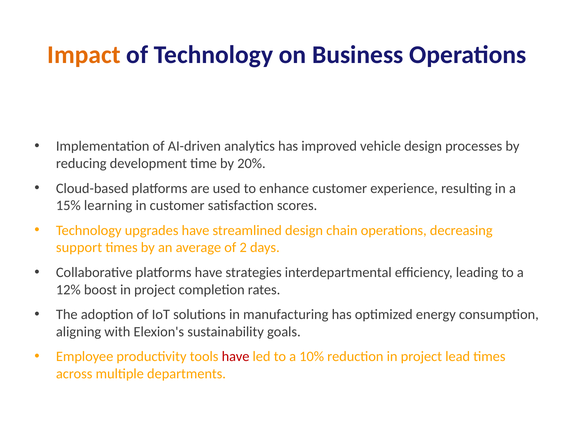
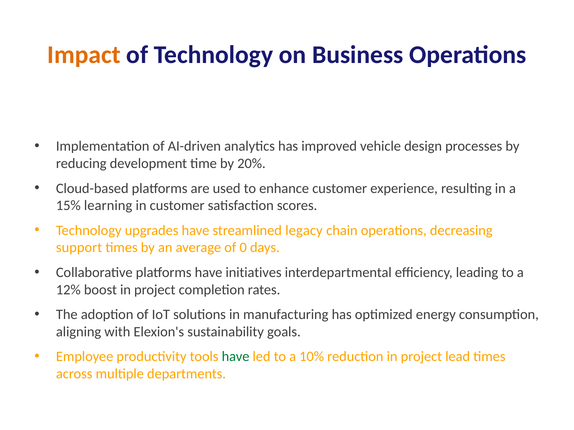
streamlined design: design -> legacy
2: 2 -> 0
strategies: strategies -> initiatives
have at (236, 357) colour: red -> green
